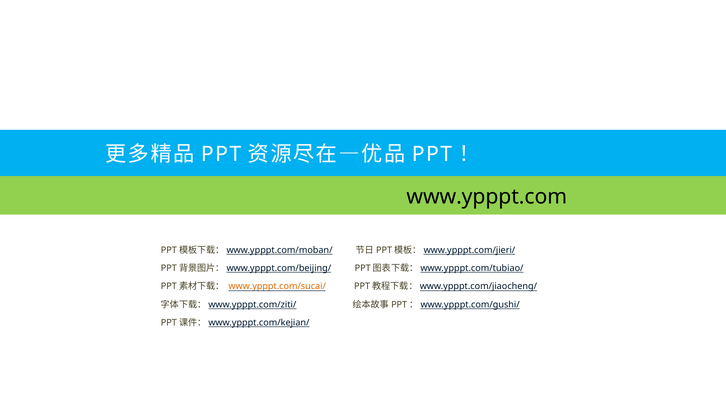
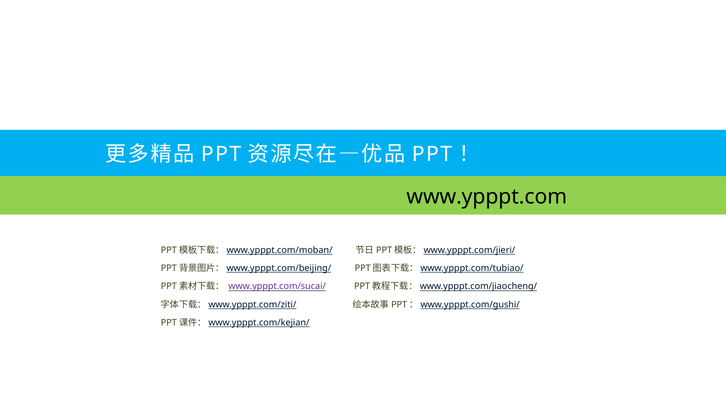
www.ypppt.com/sucai/ colour: orange -> purple
